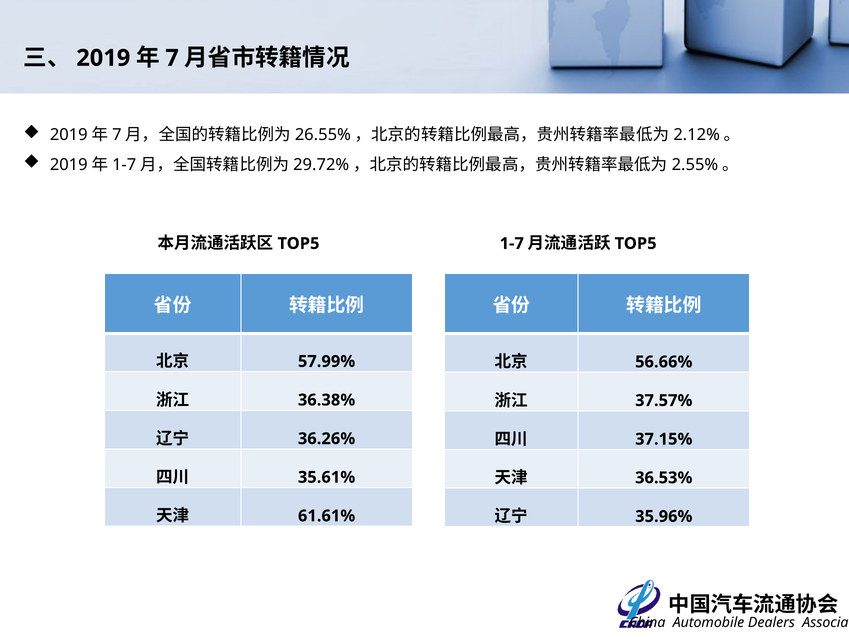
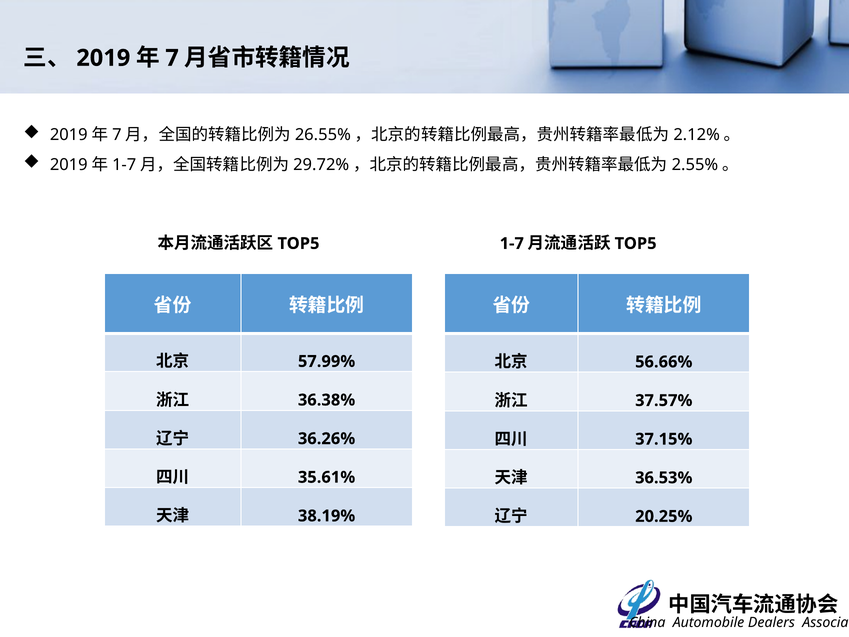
61.61%: 61.61% -> 38.19%
35.96%: 35.96% -> 20.25%
